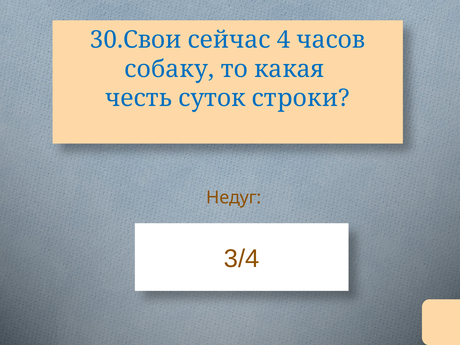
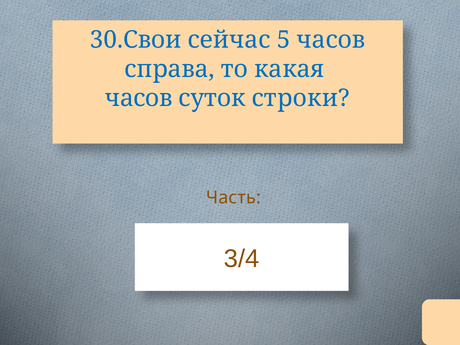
4: 4 -> 5
собаку: собаку -> справа
честь at (139, 98): честь -> часов
Недуг: Недуг -> Часть
